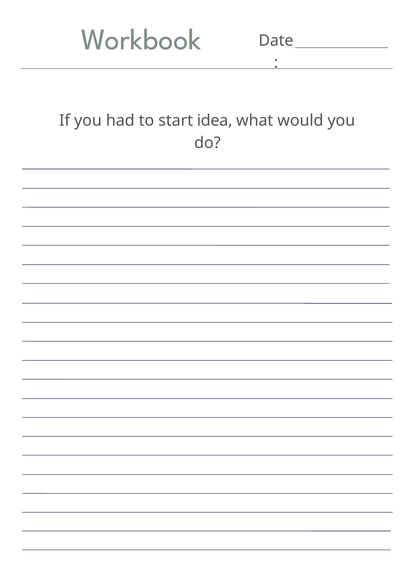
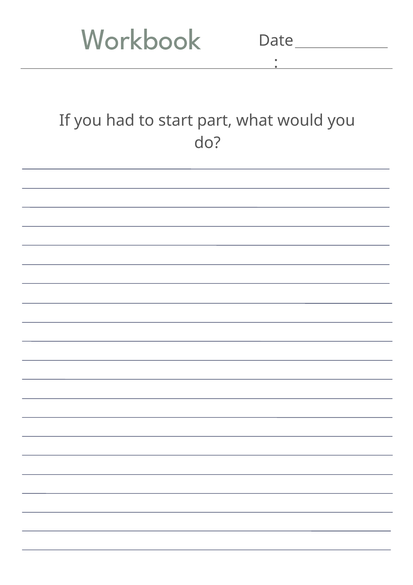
idea: idea -> part
